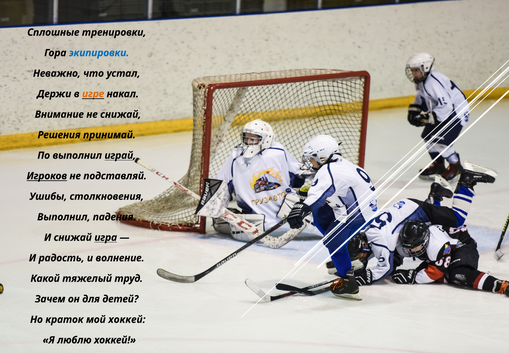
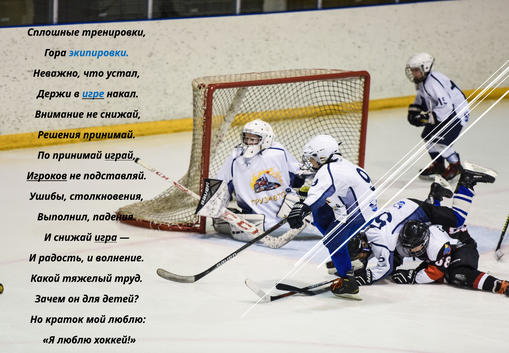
игре colour: orange -> blue
По выполнил: выполнил -> принимай
мой хоккей: хоккей -> люблю
